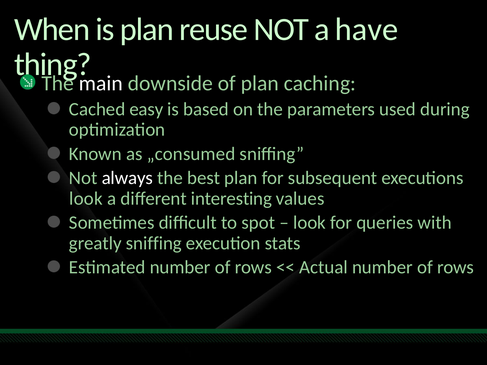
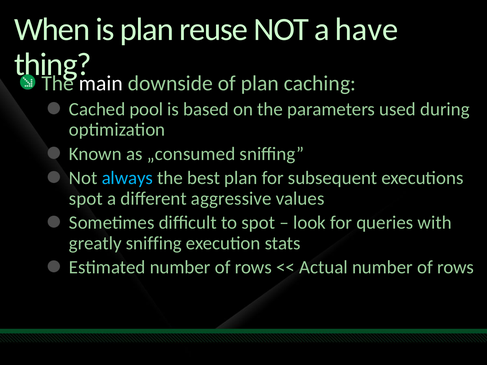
easy: easy -> pool
always colour: white -> light blue
look at (86, 199): look -> spot
interesting: interesting -> aggressive
